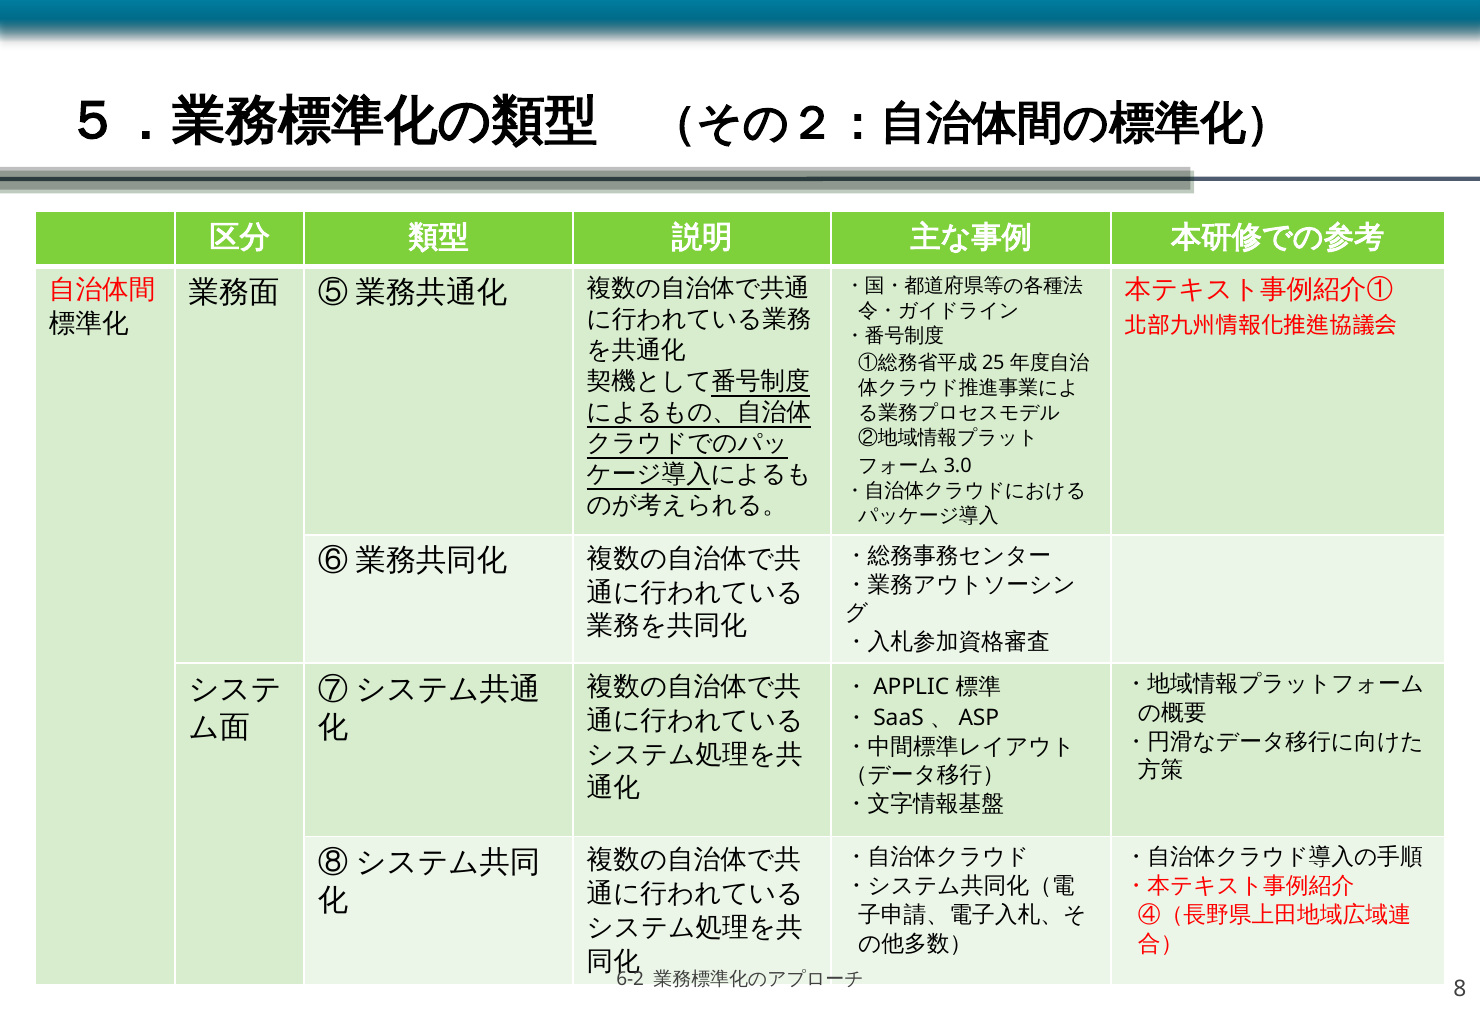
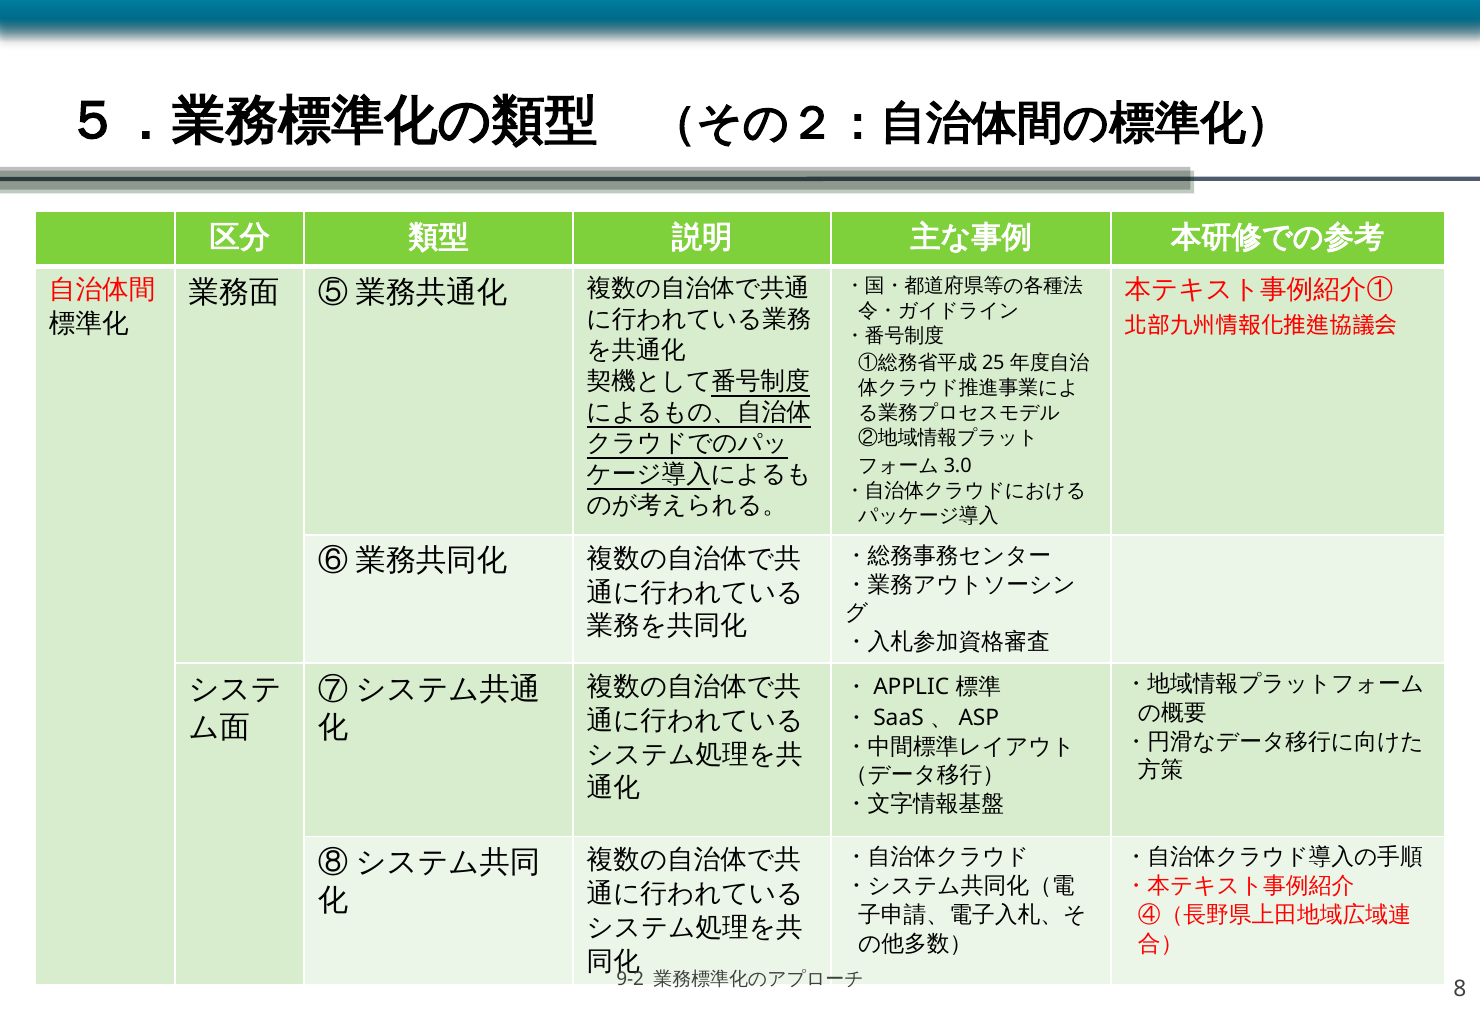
6-2: 6-2 -> 9-2
